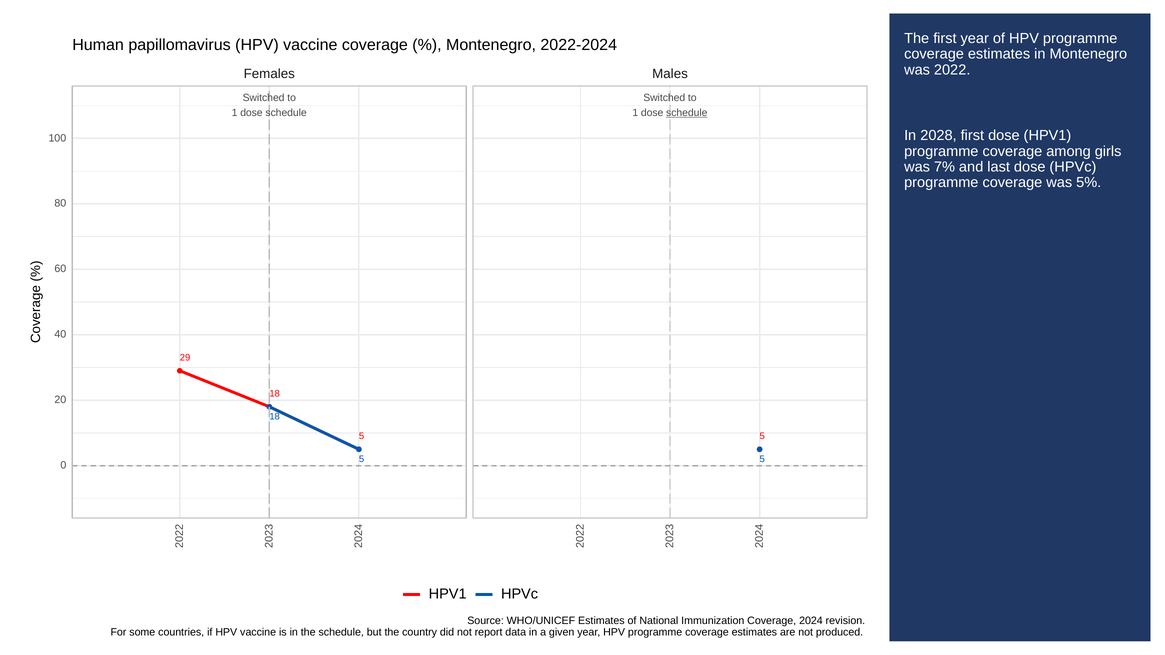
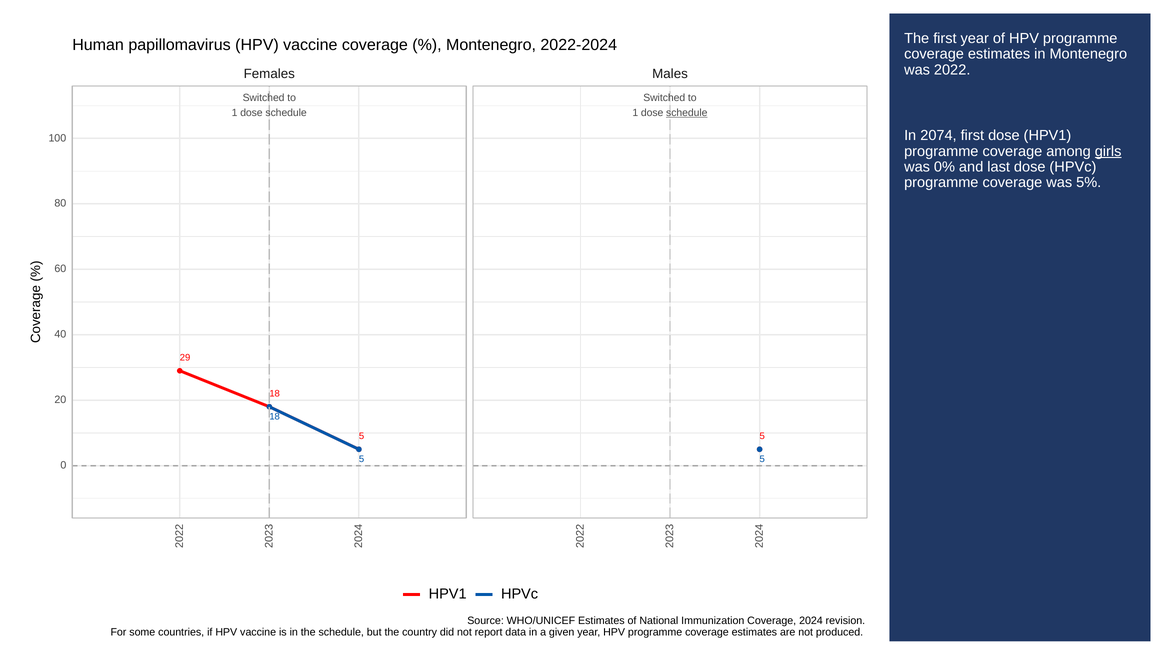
2028: 2028 -> 2074
girls underline: none -> present
7%: 7% -> 0%
